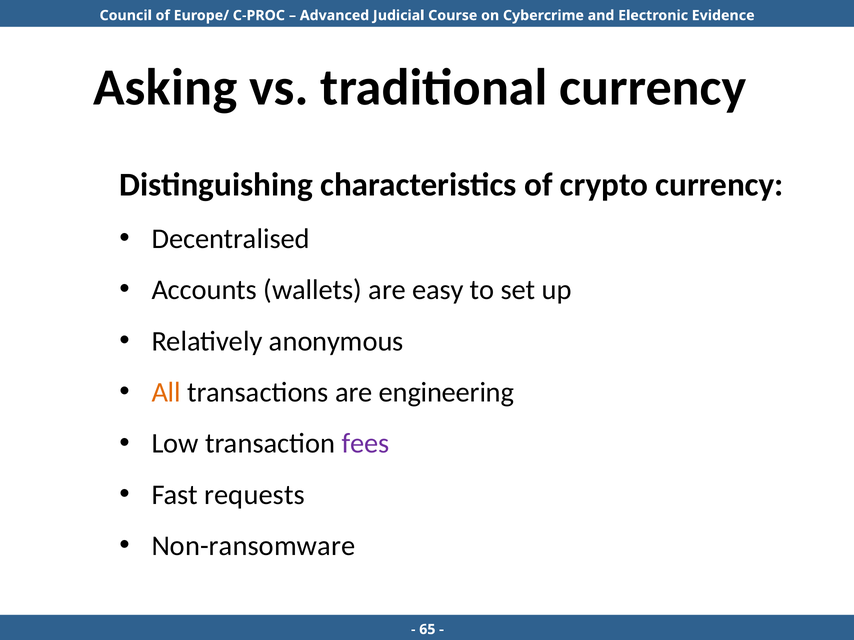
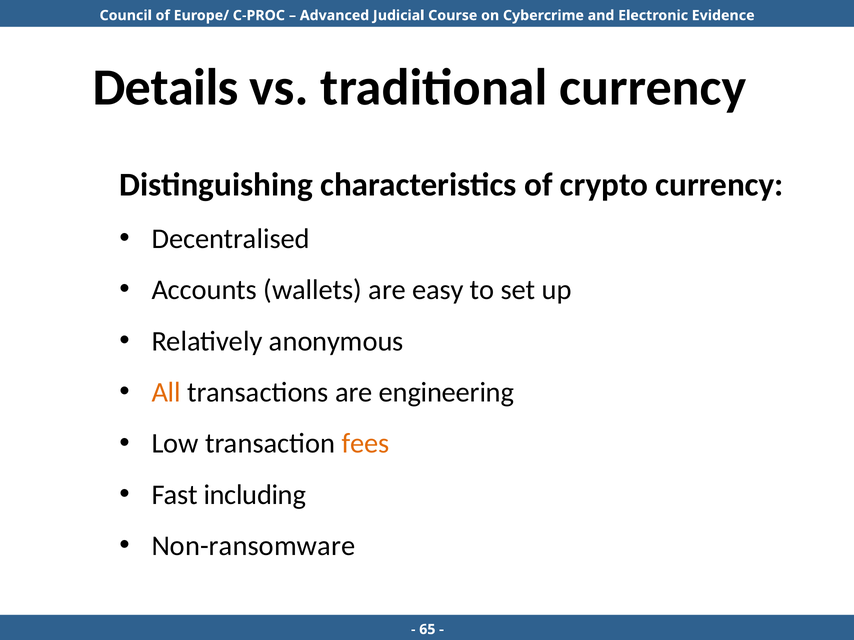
Asking: Asking -> Details
fees colour: purple -> orange
requests: requests -> including
